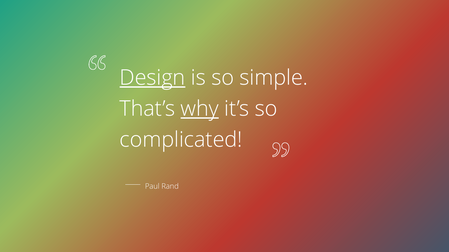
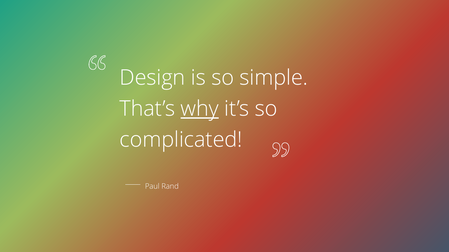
Design underline: present -> none
